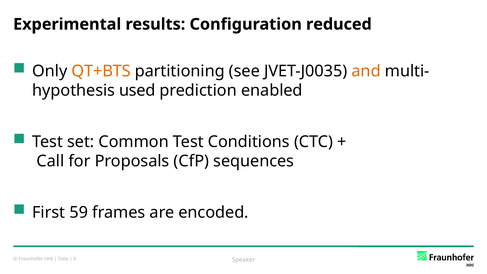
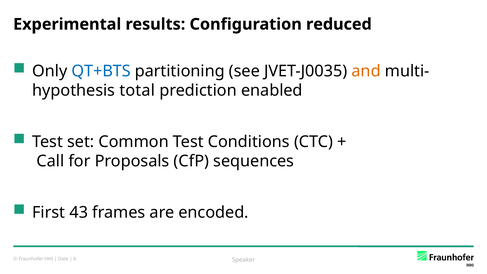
QT+BTS colour: orange -> blue
used: used -> total
59: 59 -> 43
